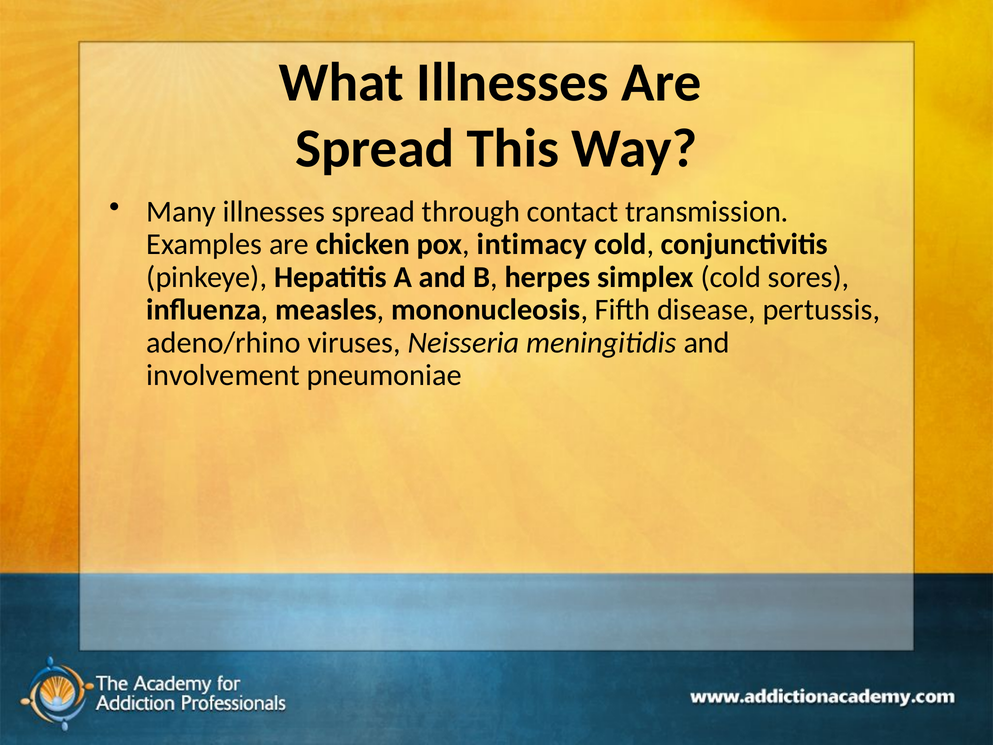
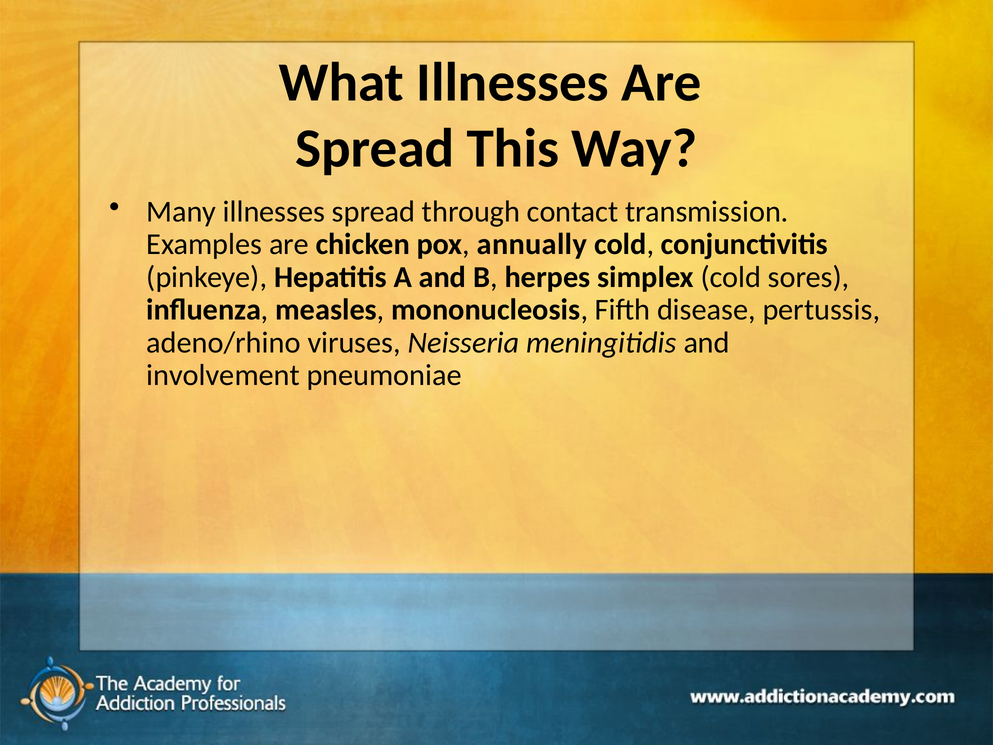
intimacy: intimacy -> annually
